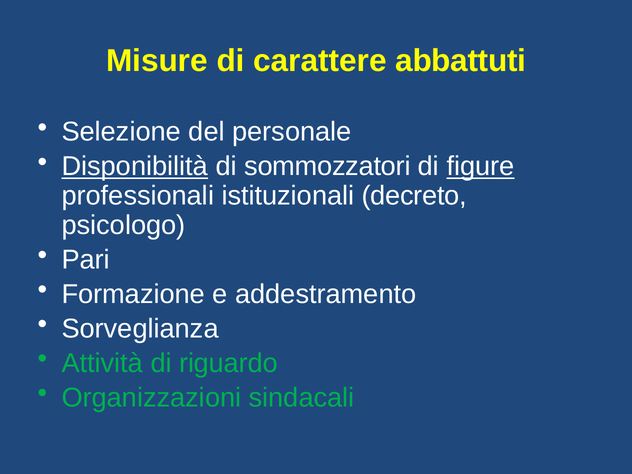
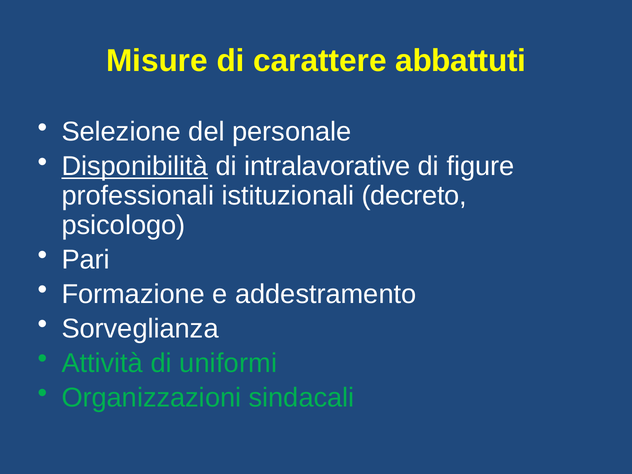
sommozzatori: sommozzatori -> intralavorative
figure underline: present -> none
riguardo: riguardo -> uniformi
